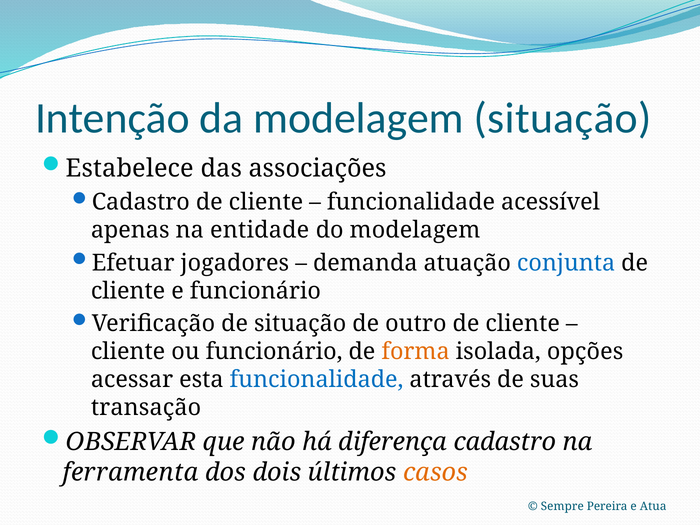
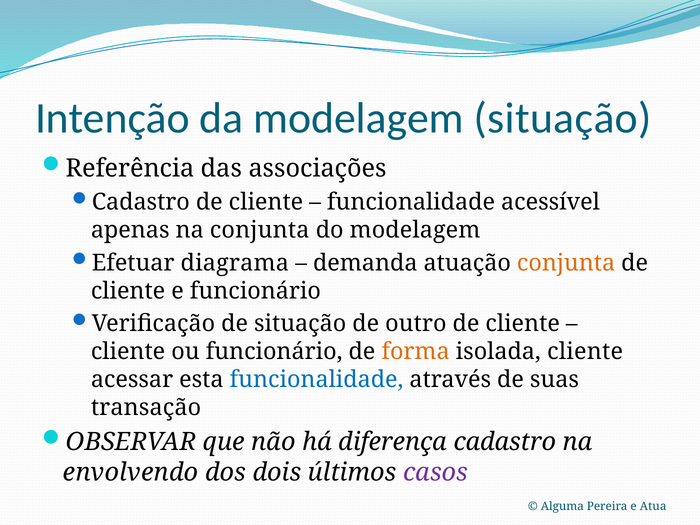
Estabelece: Estabelece -> Referência
na entidade: entidade -> conjunta
jogadores: jogadores -> diagrama
conjunta at (566, 263) colour: blue -> orange
isolada opções: opções -> cliente
ferramenta: ferramenta -> envolvendo
casos colour: orange -> purple
Sempre: Sempre -> Alguma
